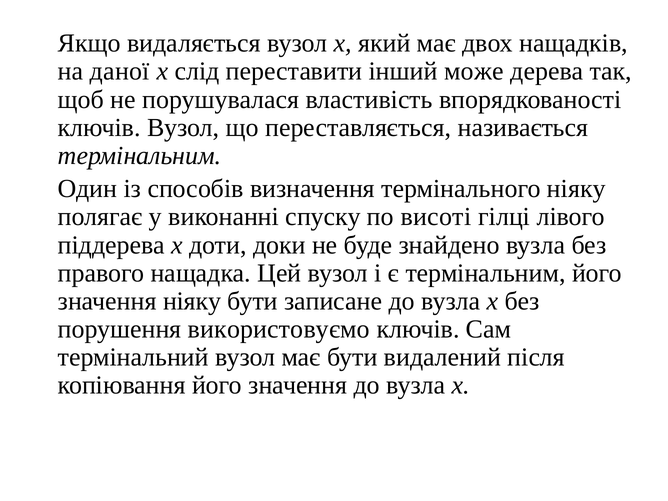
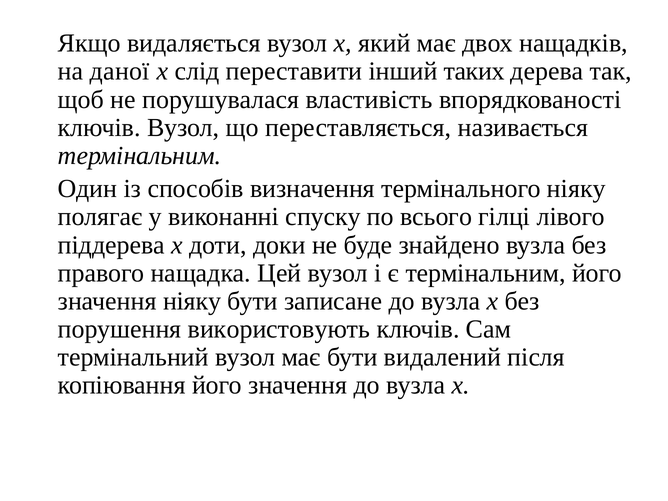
може: може -> таких
висоті: висоті -> всього
використовуємо: використовуємо -> використовують
